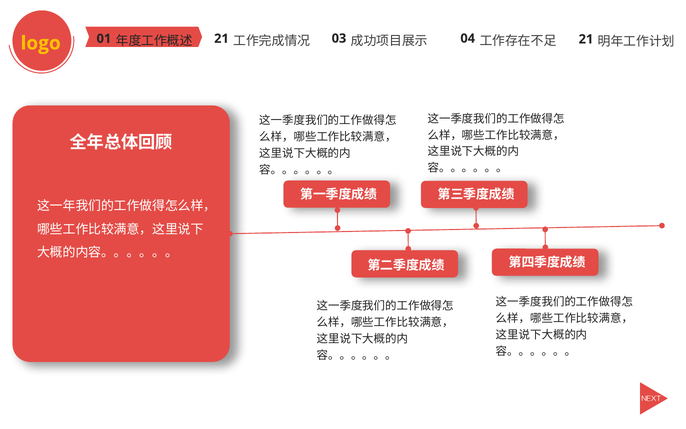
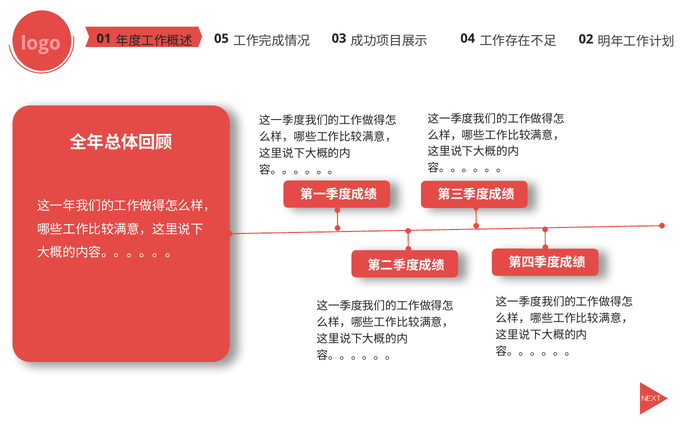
logo colour: yellow -> pink
21 at (221, 39): 21 -> 05
21 at (586, 39): 21 -> 02
